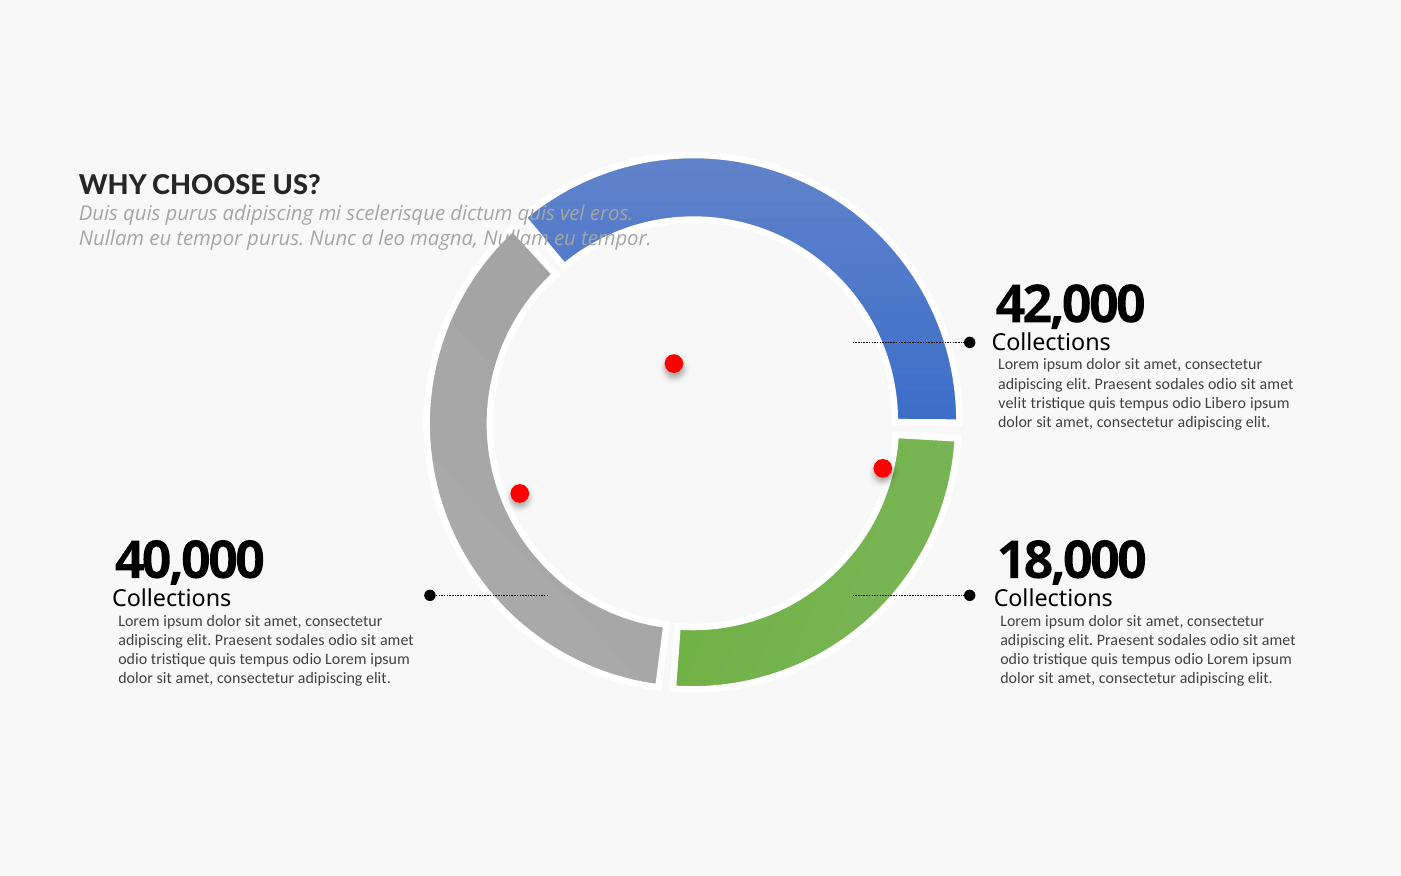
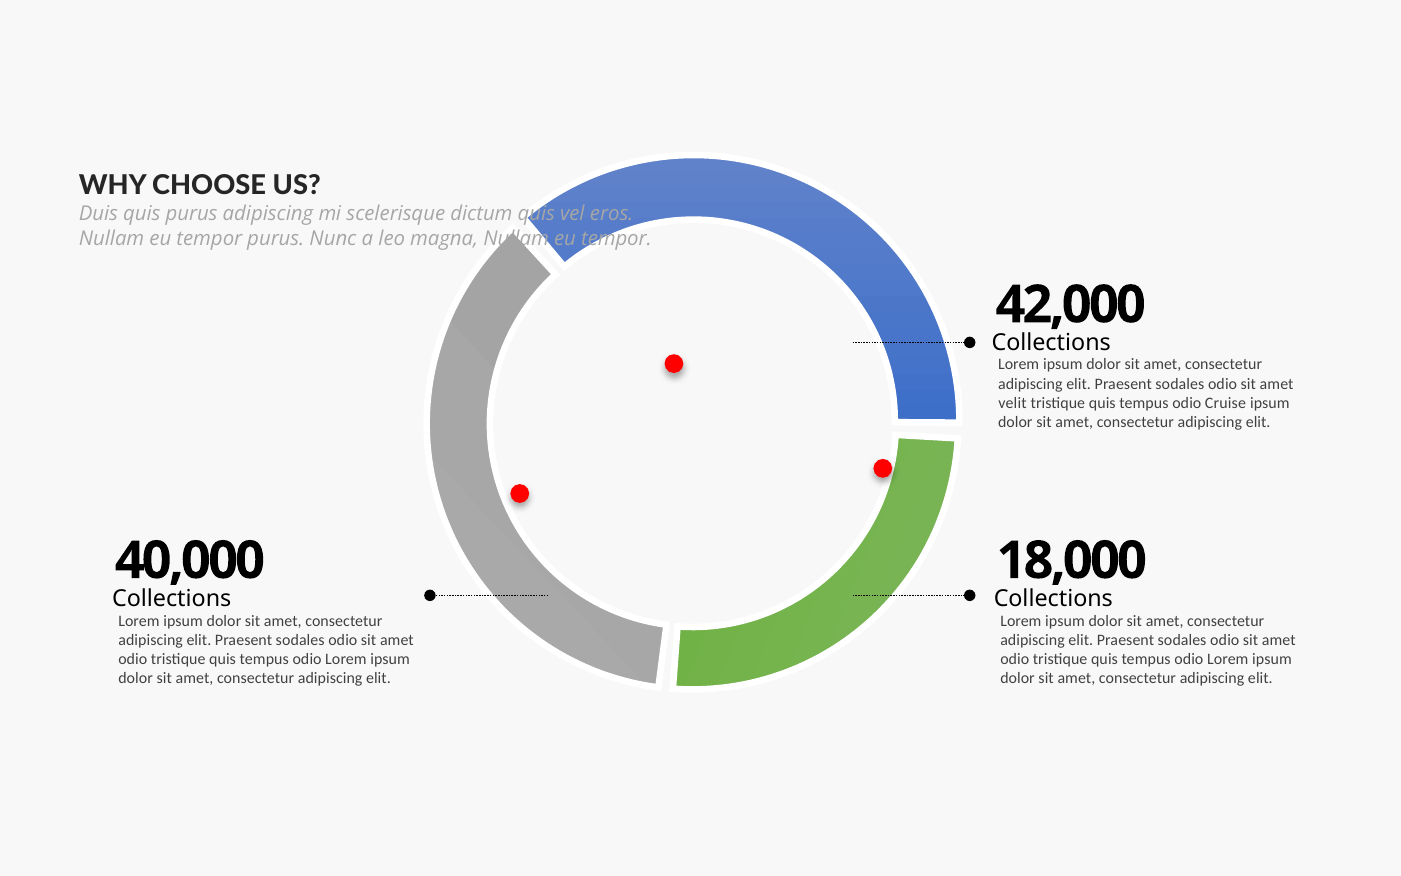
Libero: Libero -> Cruise
